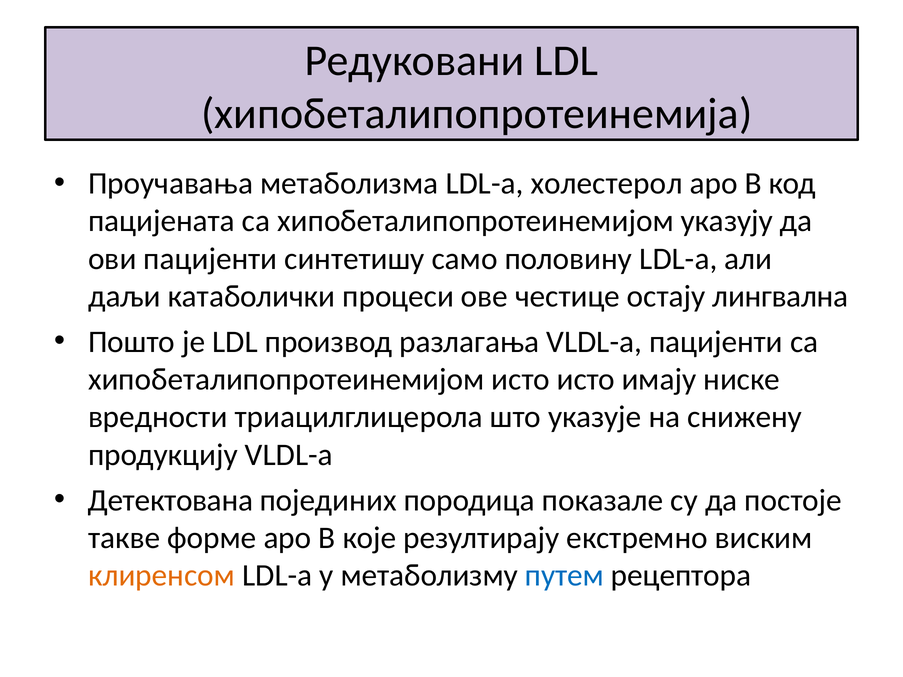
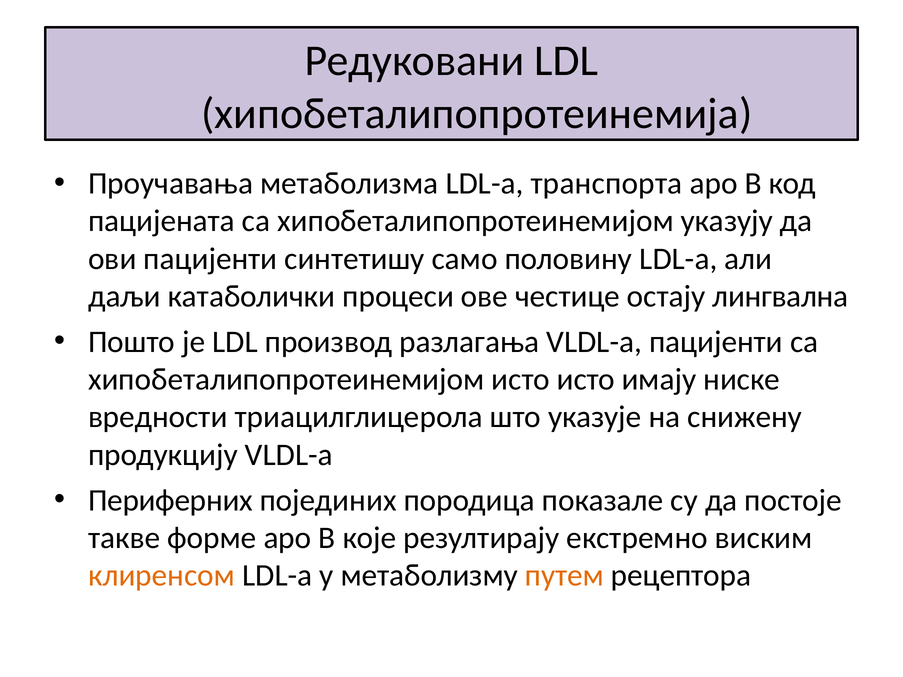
холестерол: холестерол -> транспорта
Детектована: Детектована -> Периферних
путем colour: blue -> orange
